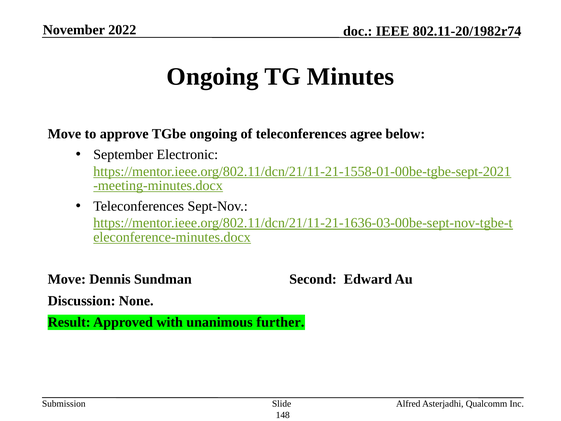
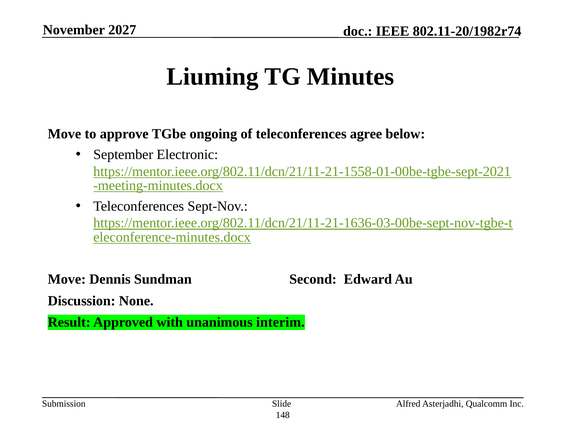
2022: 2022 -> 2027
Ongoing at (213, 76): Ongoing -> Liuming
further: further -> interim
